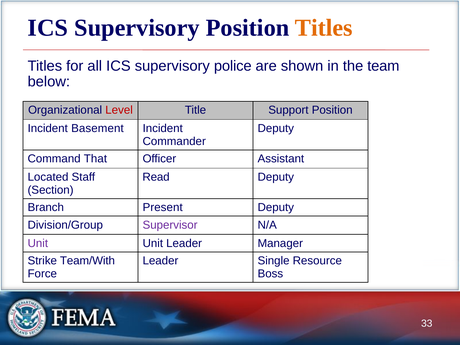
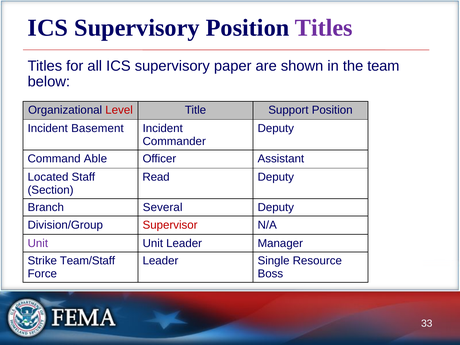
Titles at (324, 28) colour: orange -> purple
police: police -> paper
That: That -> Able
Present: Present -> Several
Supervisor colour: purple -> red
Team/With: Team/With -> Team/Staff
